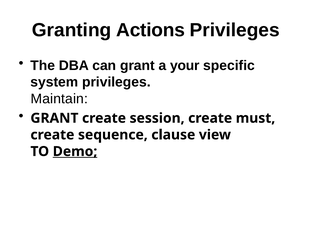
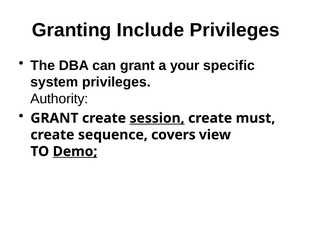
Actions: Actions -> Include
Maintain: Maintain -> Authority
session underline: none -> present
clause: clause -> covers
